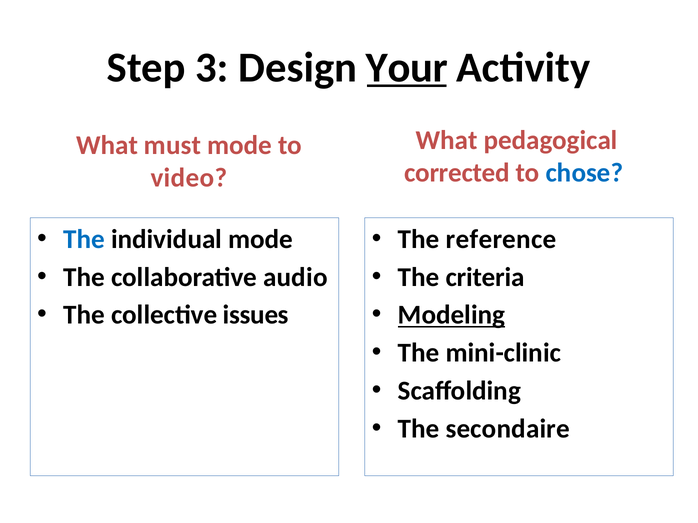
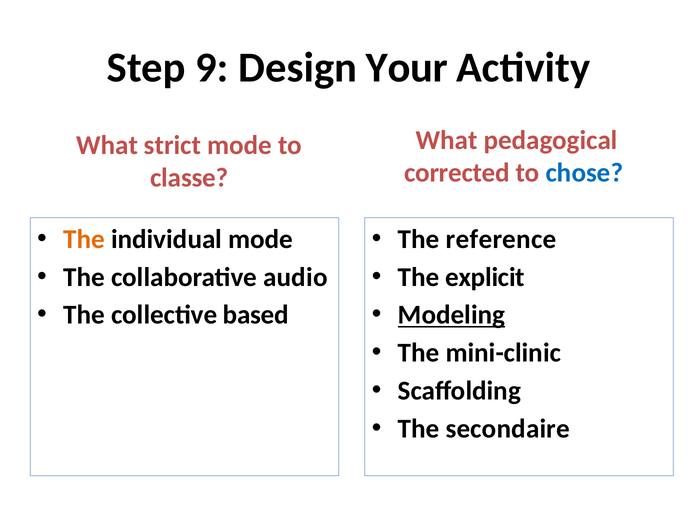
3: 3 -> 9
Your underline: present -> none
must: must -> strict
video: video -> classe
The at (84, 239) colour: blue -> orange
criteria: criteria -> explicit
issues: issues -> based
